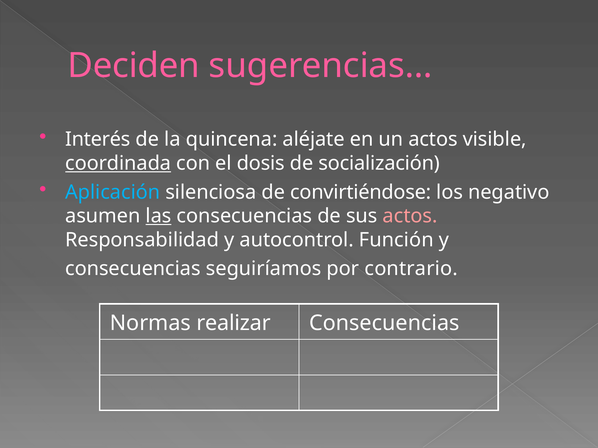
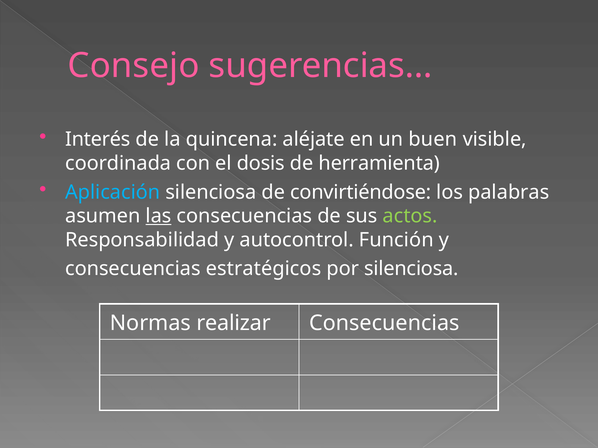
Deciden: Deciden -> Consejo
un actos: actos -> buen
coordinada underline: present -> none
socialización: socialización -> herramienta
negativo: negativo -> palabras
actos at (410, 216) colour: pink -> light green
seguiríamos: seguiríamos -> estratégicos
por contrario: contrario -> silenciosa
